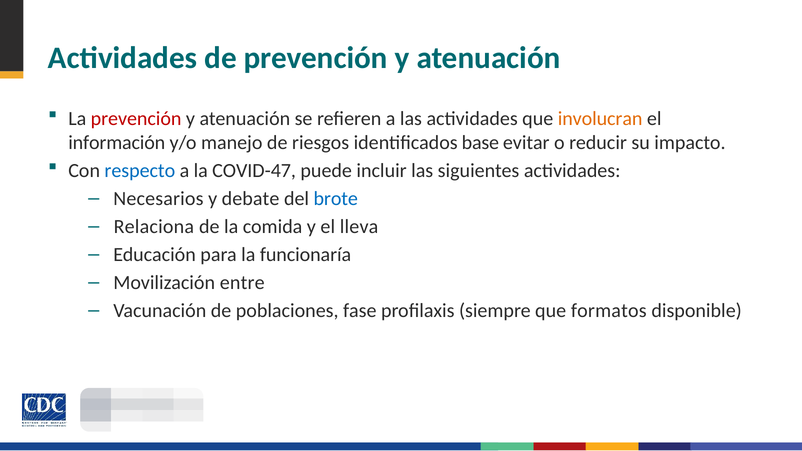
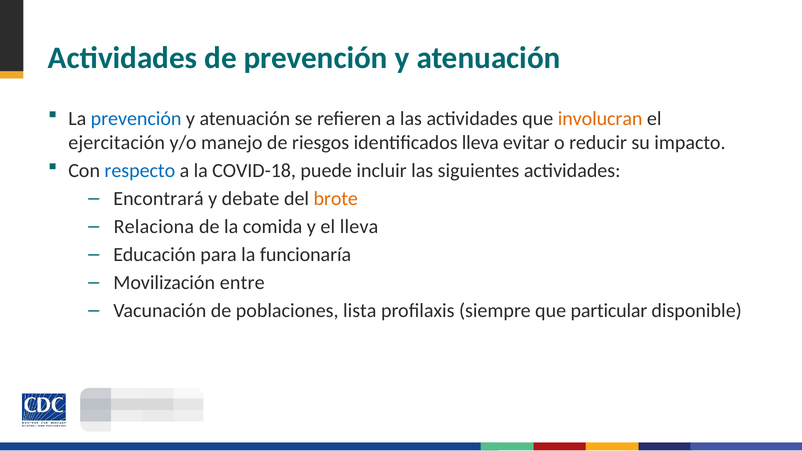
prevención at (136, 118) colour: red -> blue
información: información -> ejercitación
identificados base: base -> lleva
COVID-47: COVID-47 -> COVID-18
Necesarios: Necesarios -> Encontrará
brote colour: blue -> orange
fase: fase -> lista
formatos: formatos -> particular
